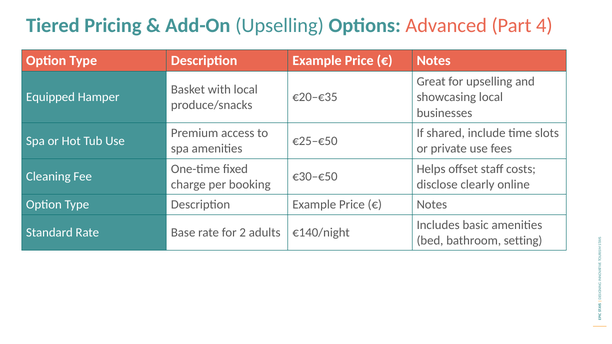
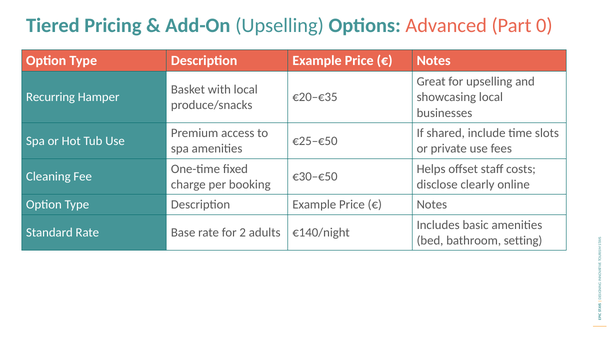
4: 4 -> 0
Equipped: Equipped -> Recurring
